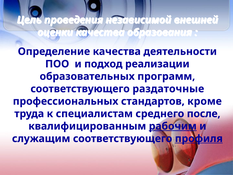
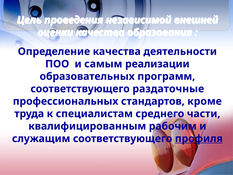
подход: подход -> самым
после: после -> части
рабочим underline: present -> none
